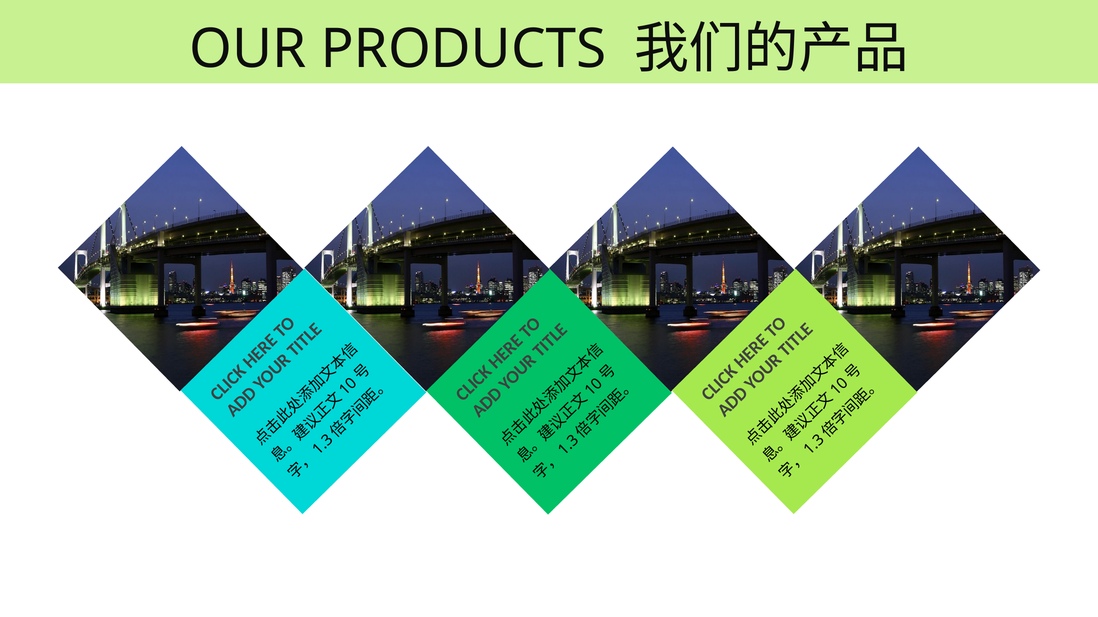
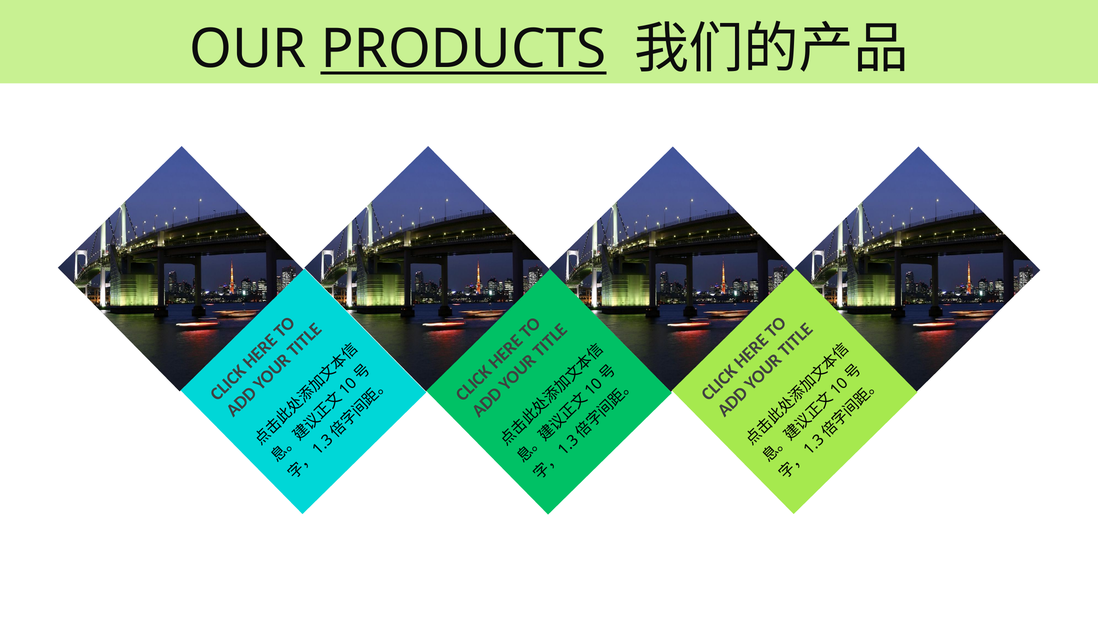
PRODUCTS underline: none -> present
